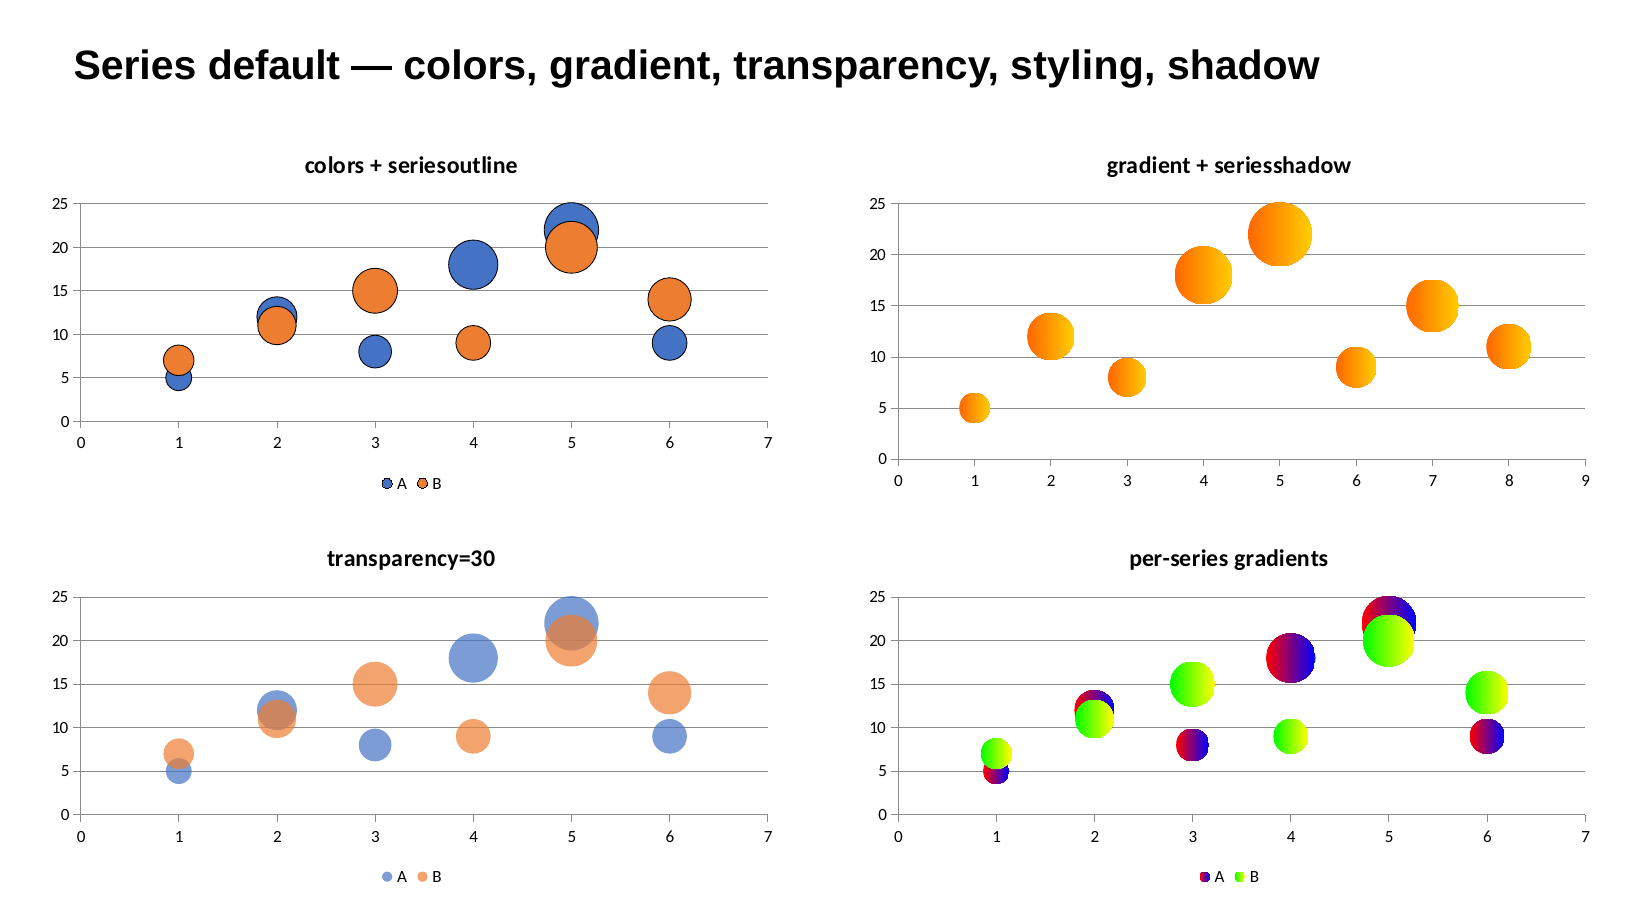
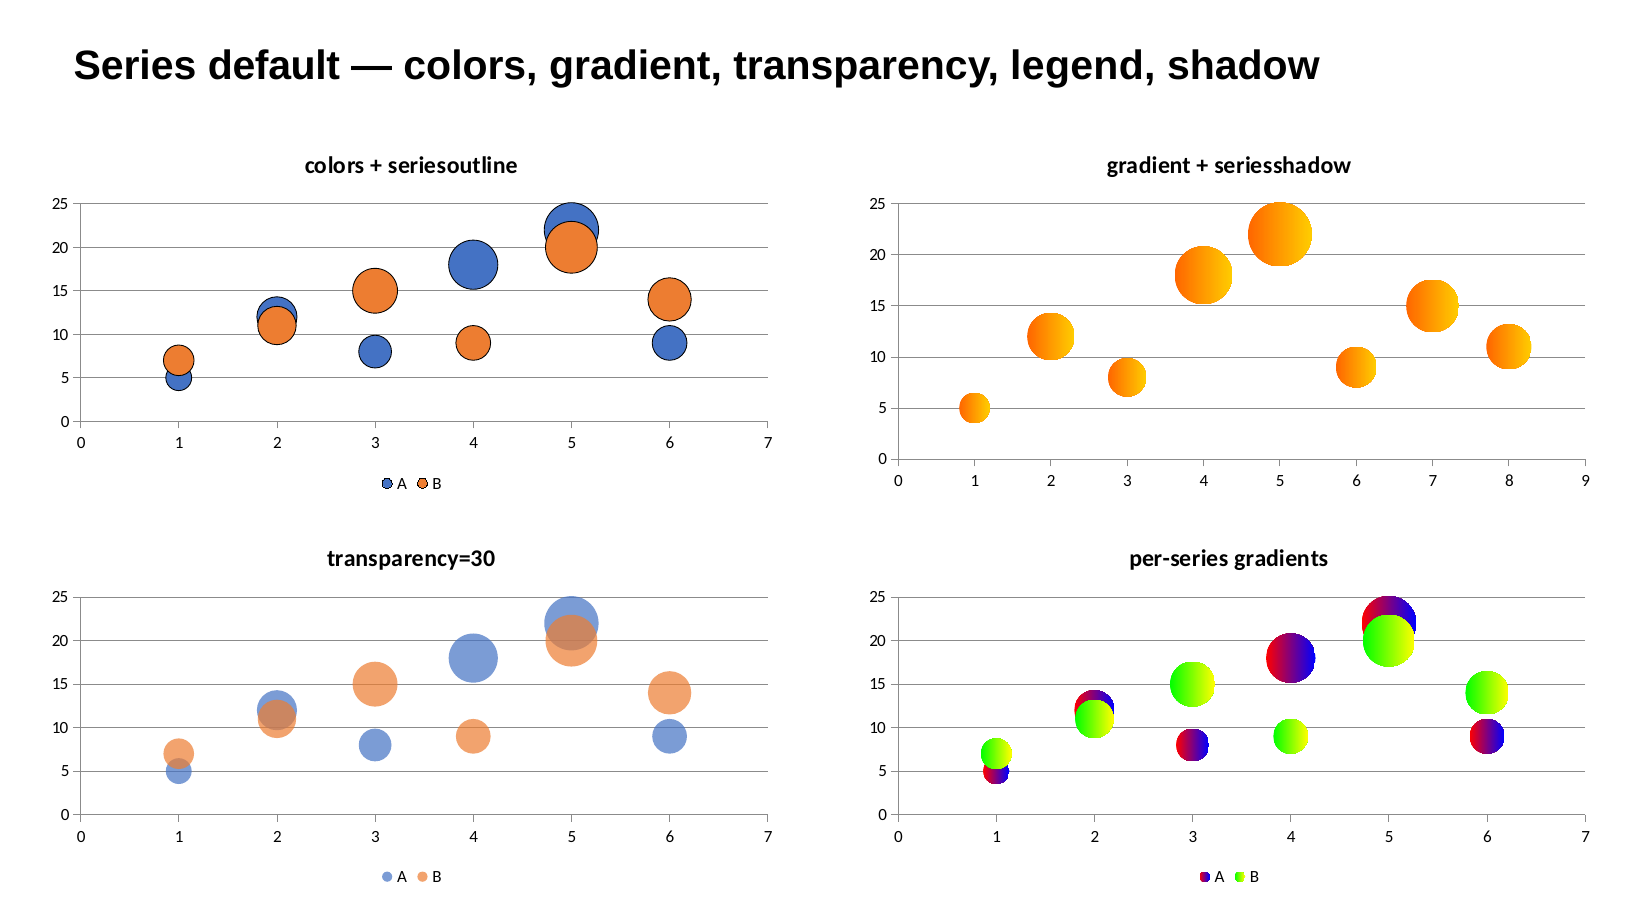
styling: styling -> legend
